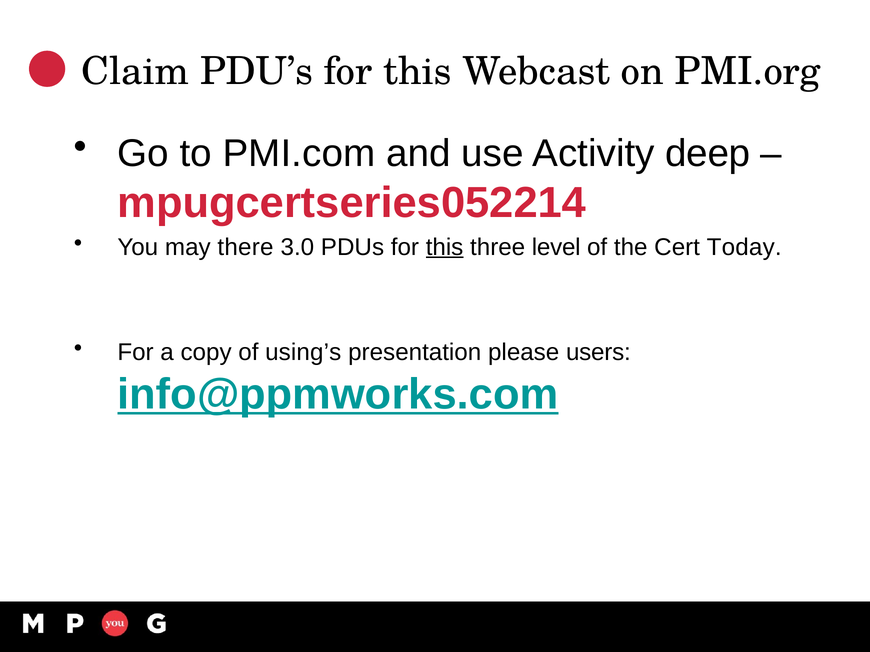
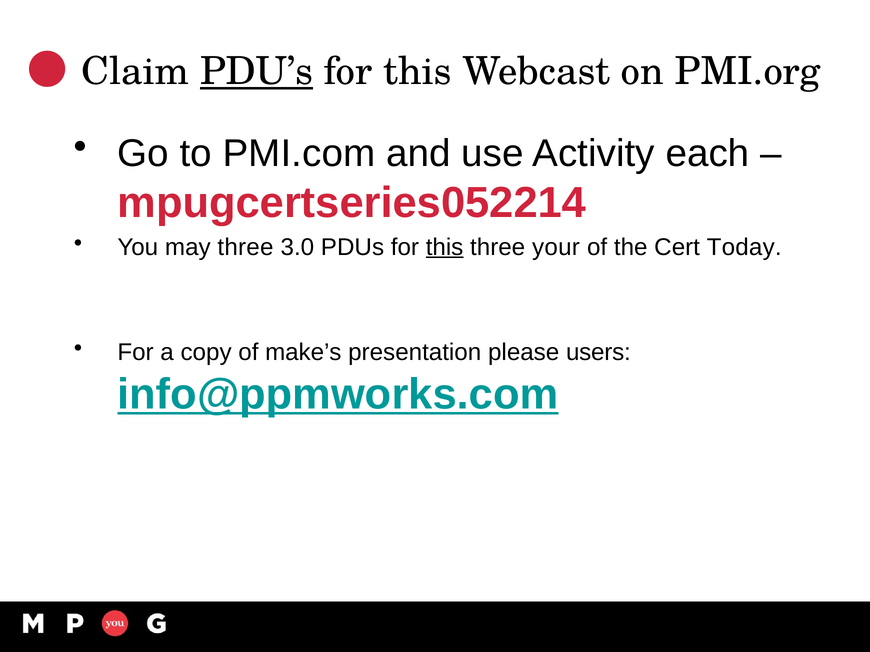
PDU’s underline: none -> present
deep: deep -> each
may there: there -> three
level: level -> your
using’s: using’s -> make’s
